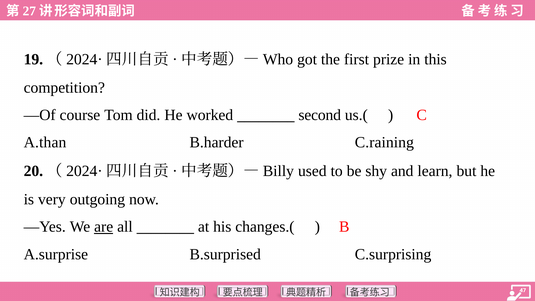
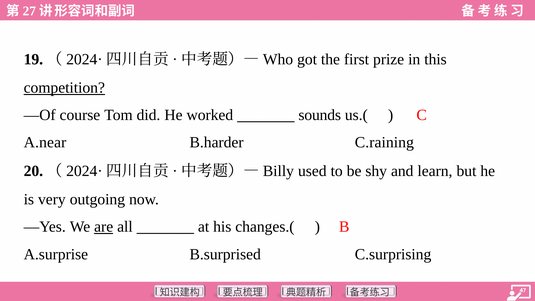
competition underline: none -> present
second: second -> sounds
A.than: A.than -> A.near
